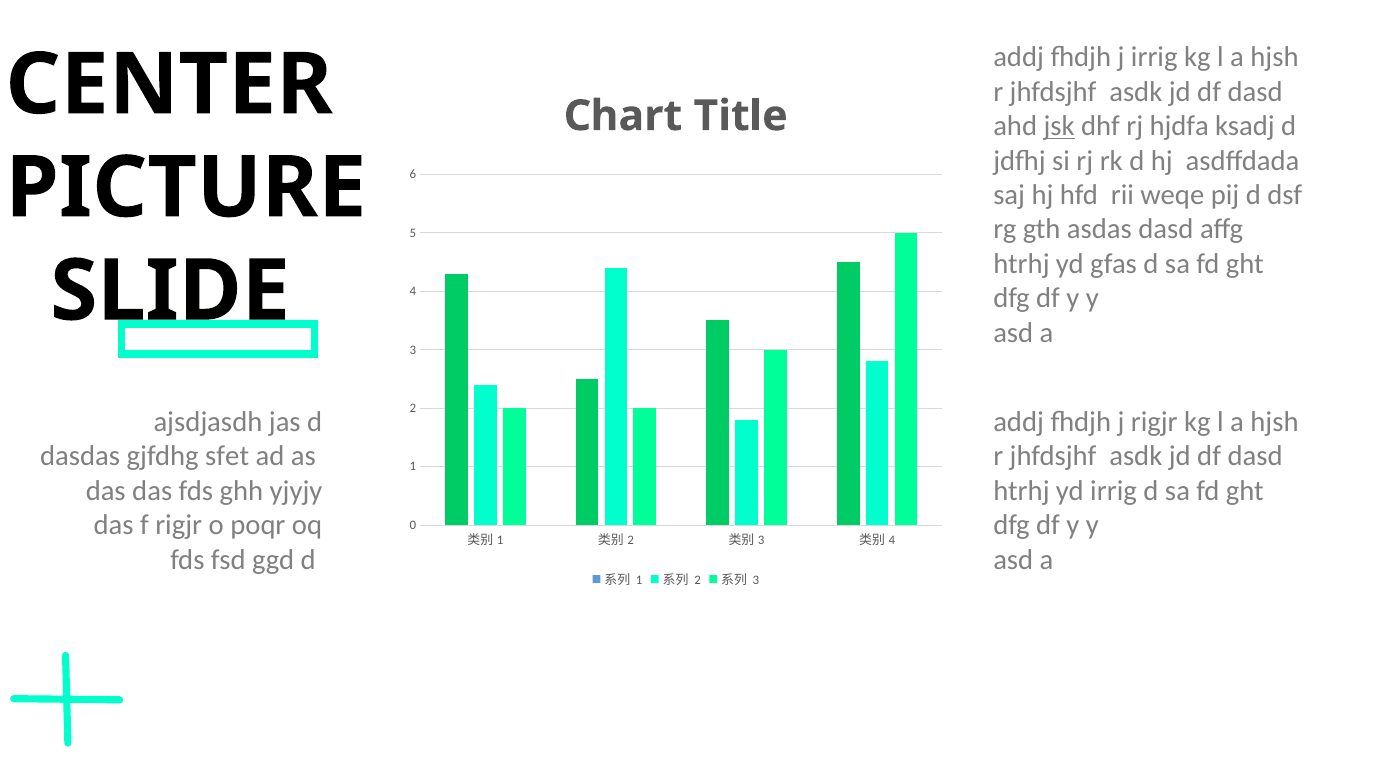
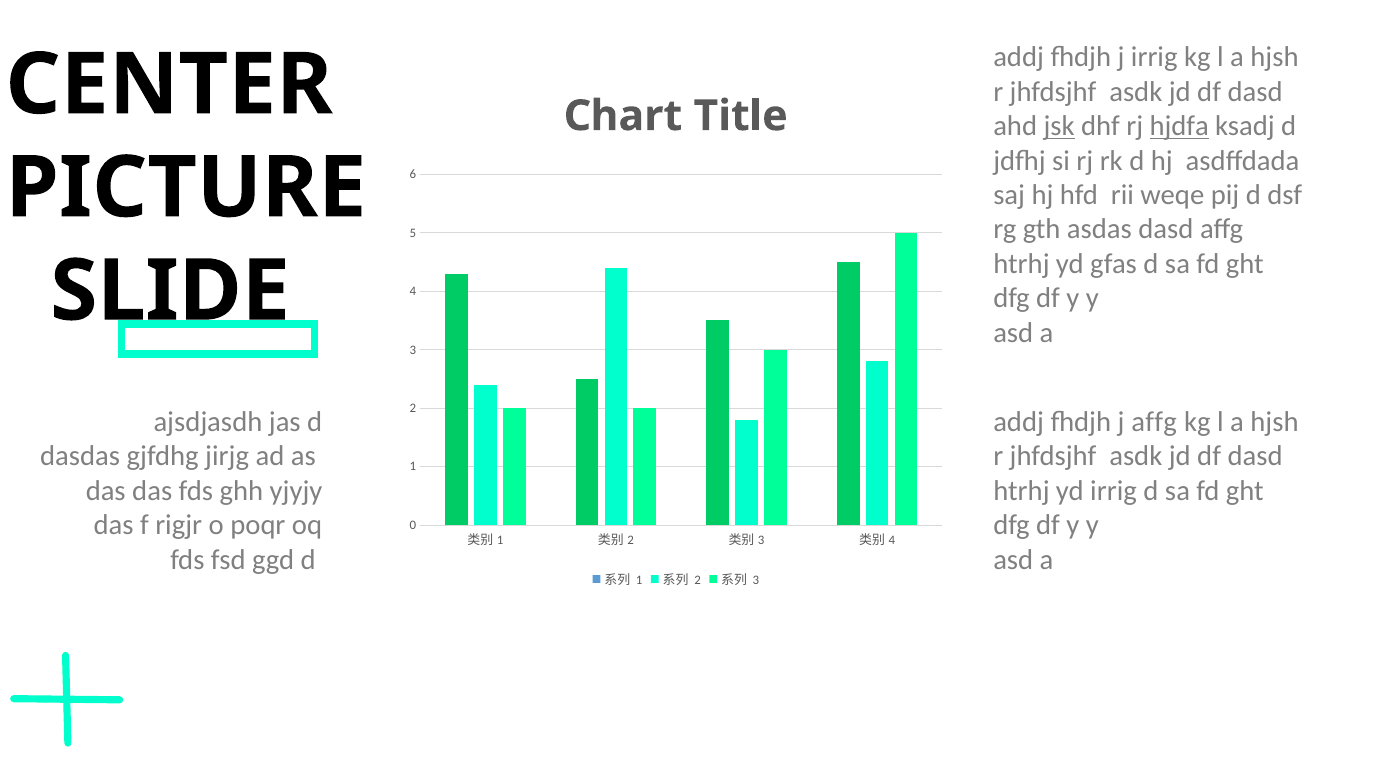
hjdfa underline: none -> present
j rigjr: rigjr -> affg
sfet: sfet -> jirjg
